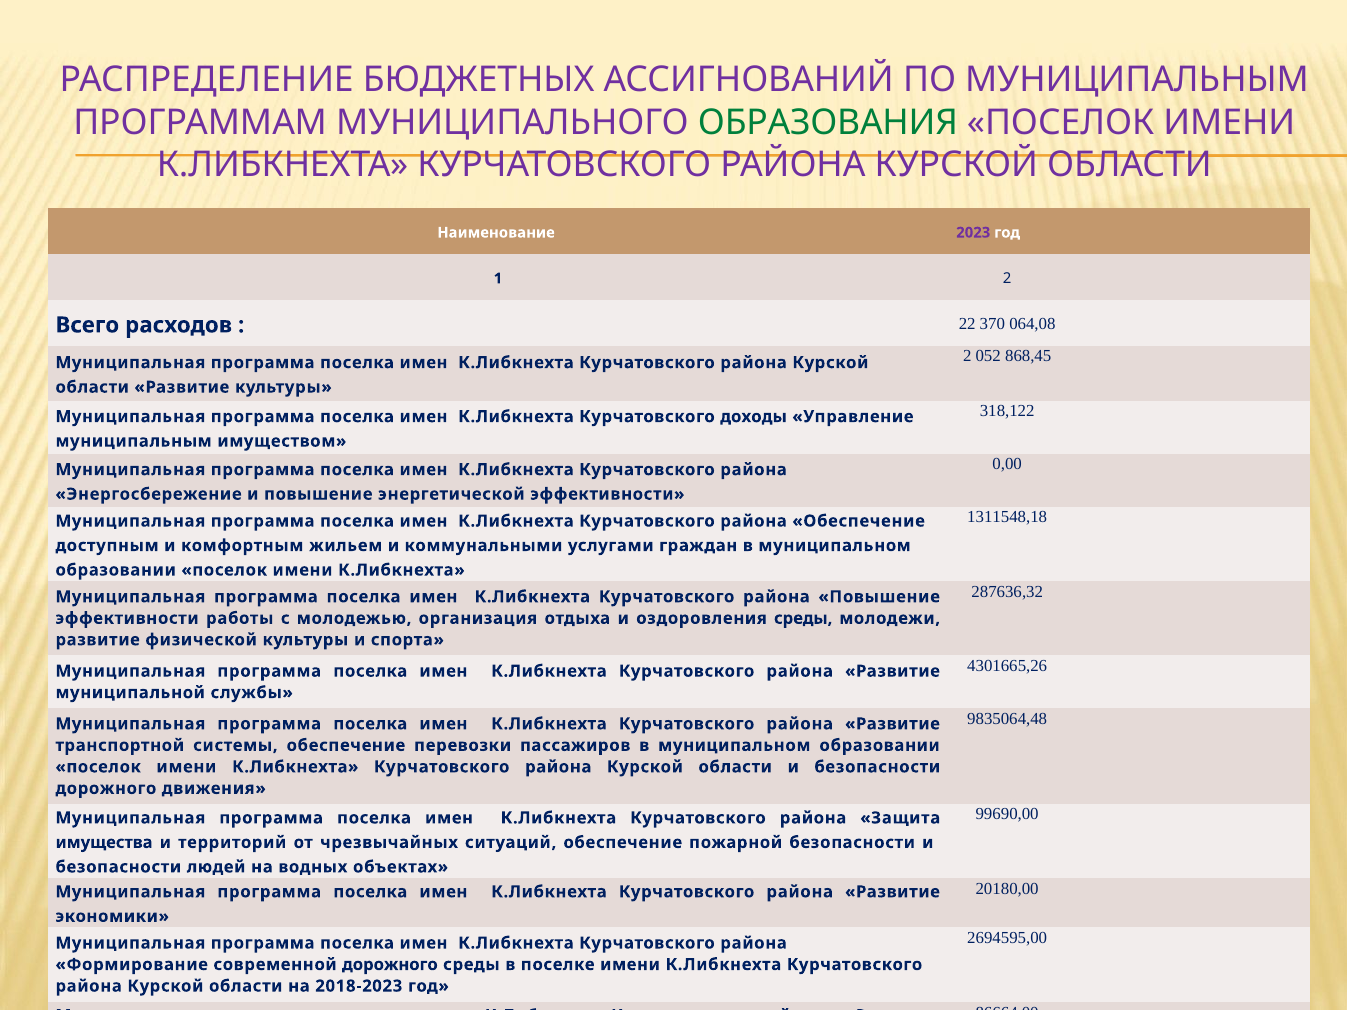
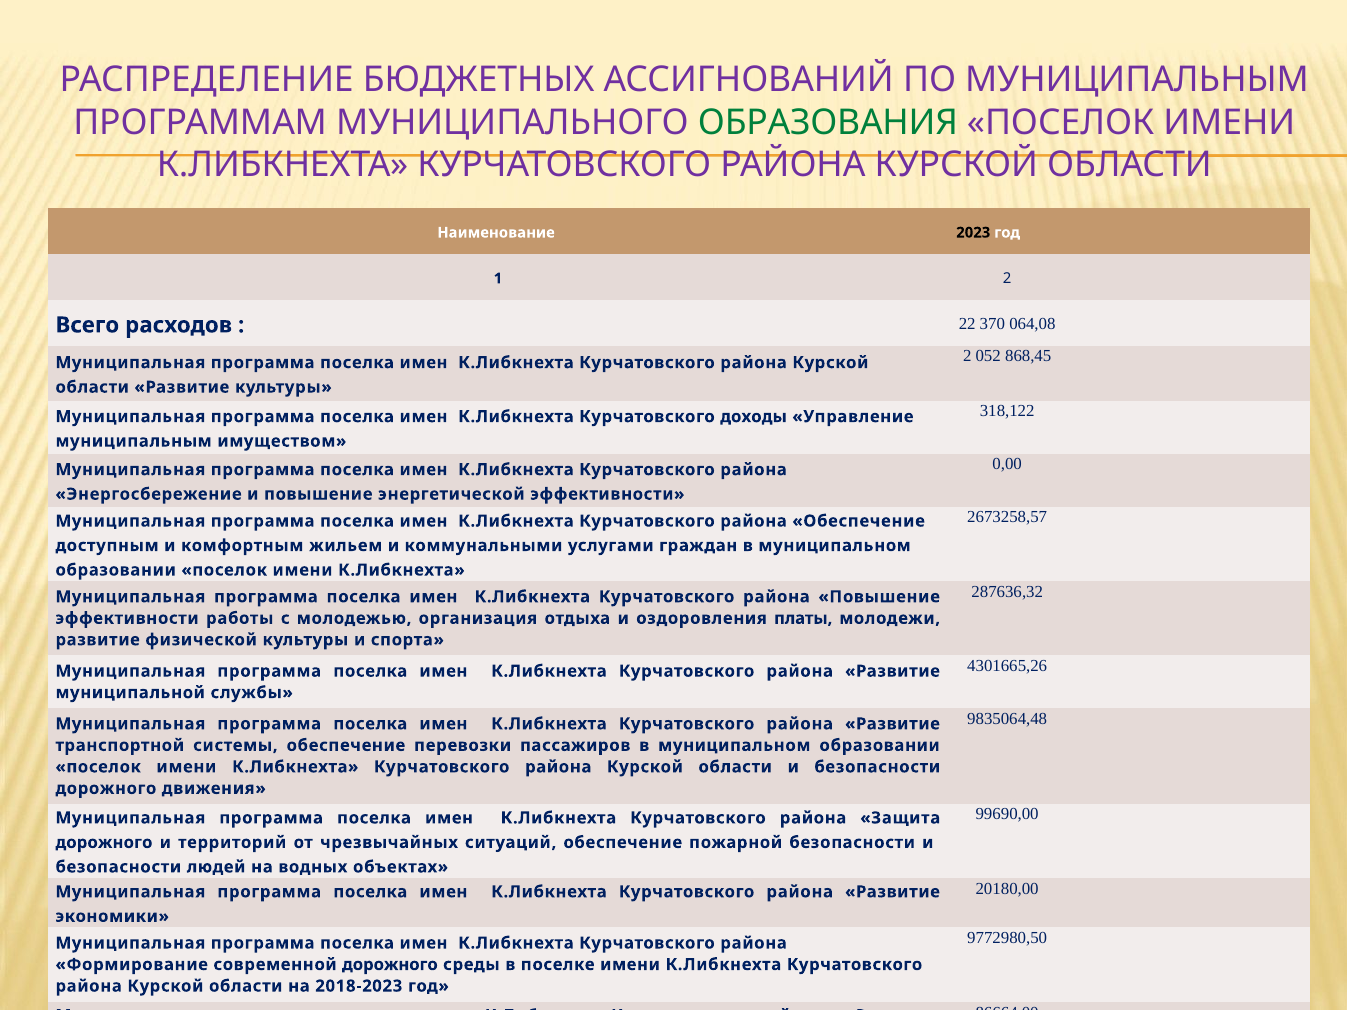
2023 colour: purple -> black
1311548,18: 1311548,18 -> 2673258,57
оздоровления среды: среды -> платы
имущества at (104, 843): имущества -> дорожного
2694595,00: 2694595,00 -> 9772980,50
